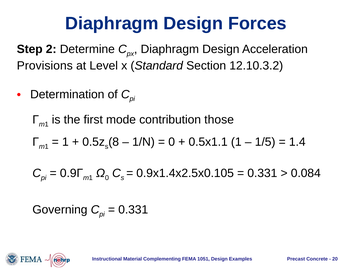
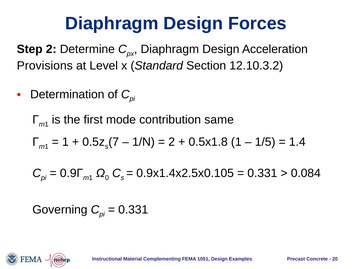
those: those -> same
8: 8 -> 7
0 at (172, 142): 0 -> 2
0.5x1.1: 0.5x1.1 -> 0.5x1.8
